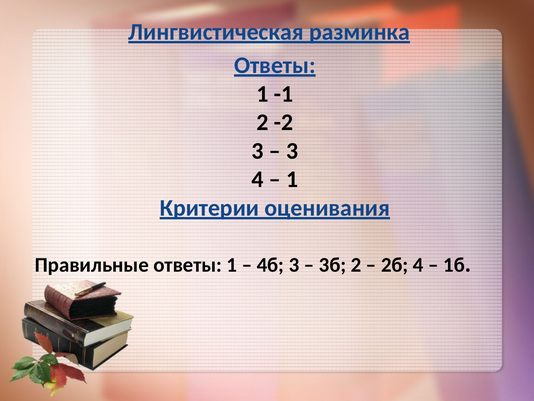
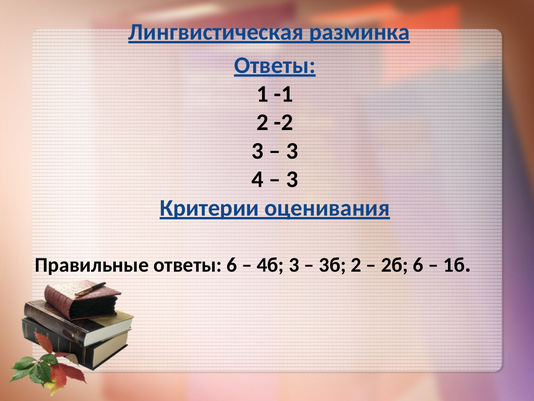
1 at (292, 179): 1 -> 3
Правильные ответы 1: 1 -> 6
2б 4: 4 -> 6
